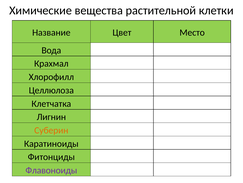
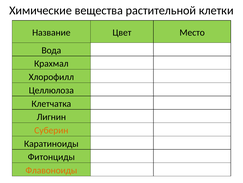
Флавоноиды colour: purple -> orange
